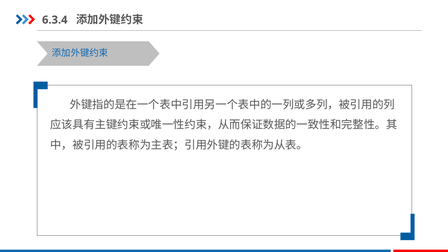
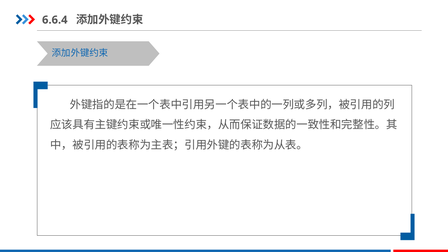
6.3.4: 6.3.4 -> 6.6.4
